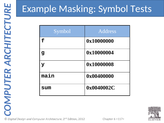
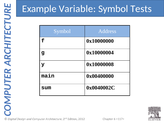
Masking: Masking -> Variable
